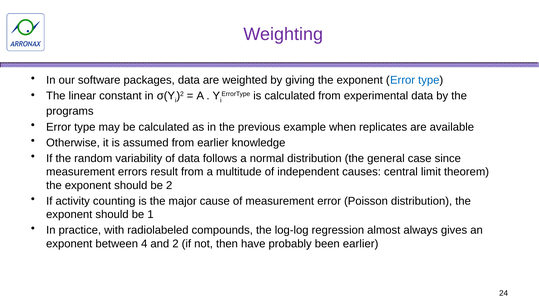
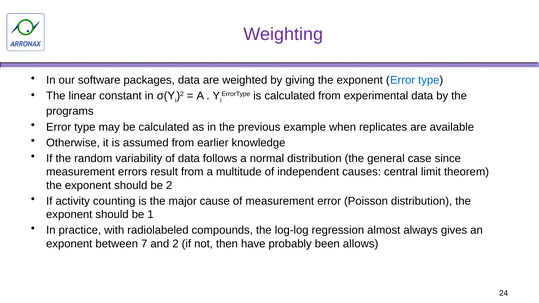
4: 4 -> 7
been earlier: earlier -> allows
